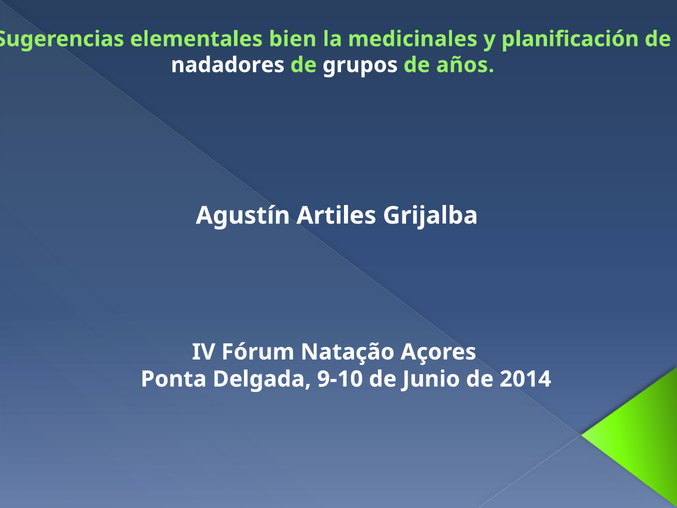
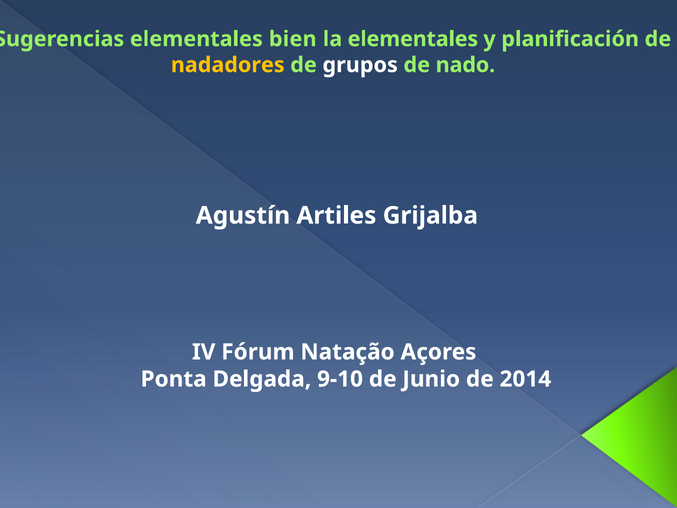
la medicinales: medicinales -> elementales
nadadores colour: white -> yellow
años: años -> nado
